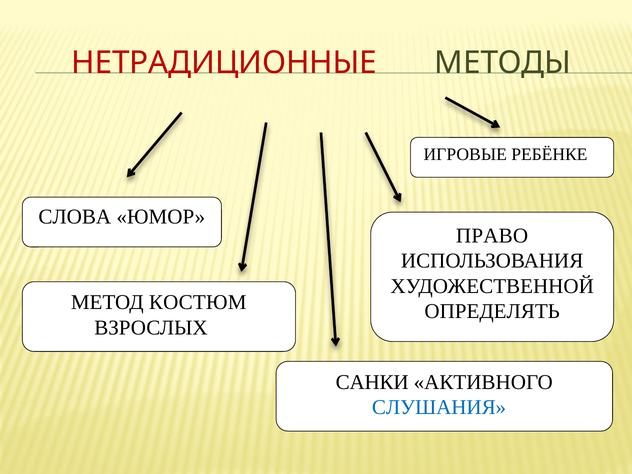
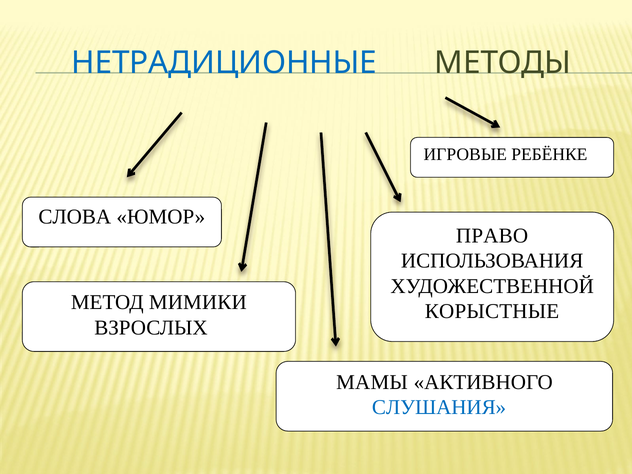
НЕТРАДИЦИОННЫЕ colour: red -> blue
КОСТЮМ: КОСТЮМ -> МИМИКИ
ОПРЕДЕЛЯТЬ: ОПРЕДЕЛЯТЬ -> КОРЫСТНЫЕ
САНКИ: САНКИ -> МАМЫ
